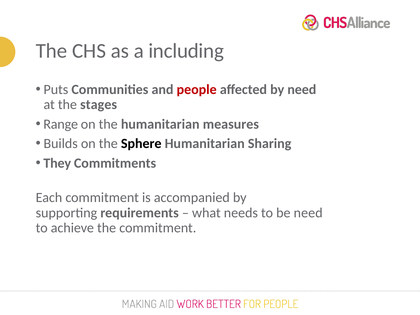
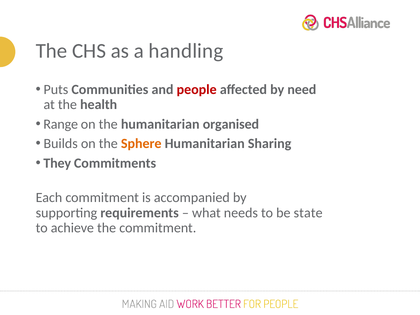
including: including -> handling
stages: stages -> health
measures: measures -> organised
Sphere colour: black -> orange
be need: need -> state
